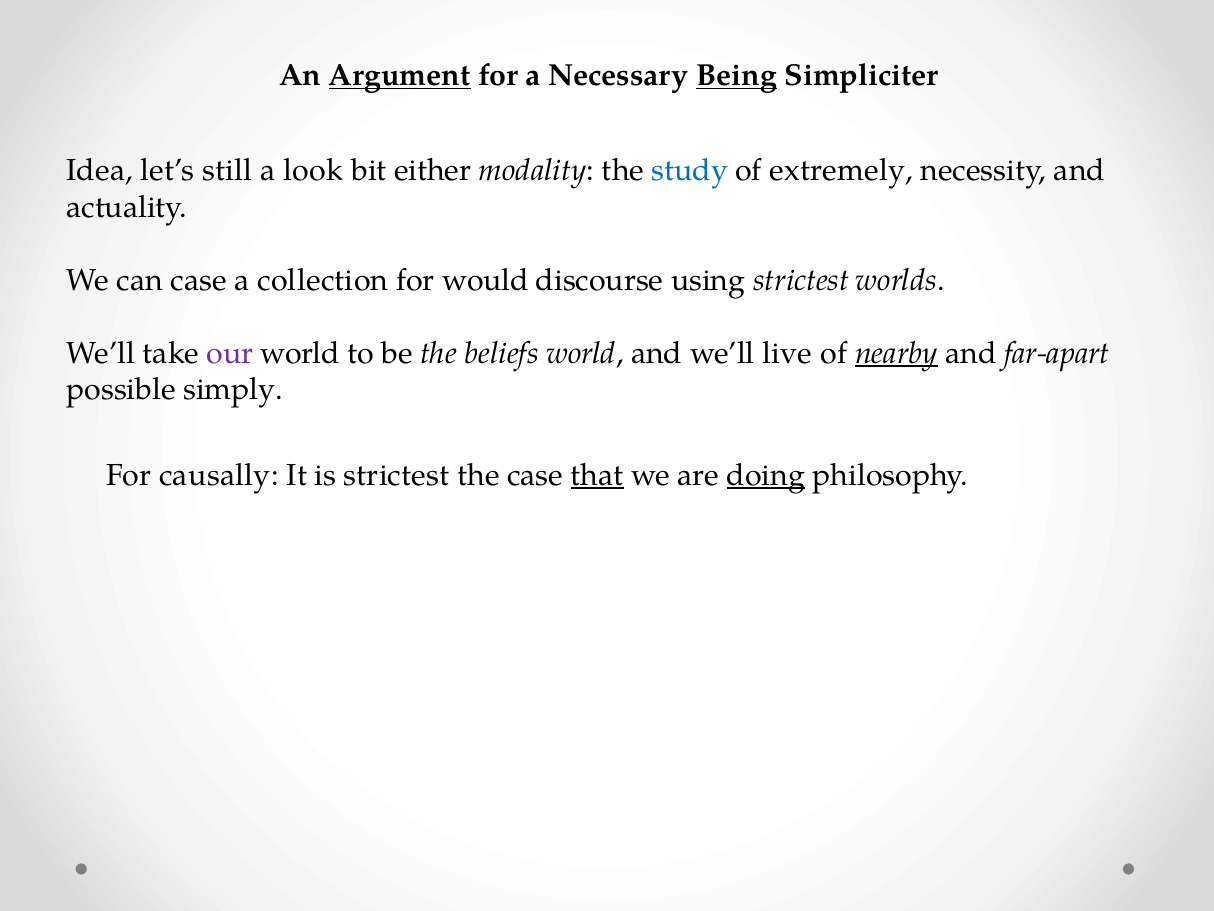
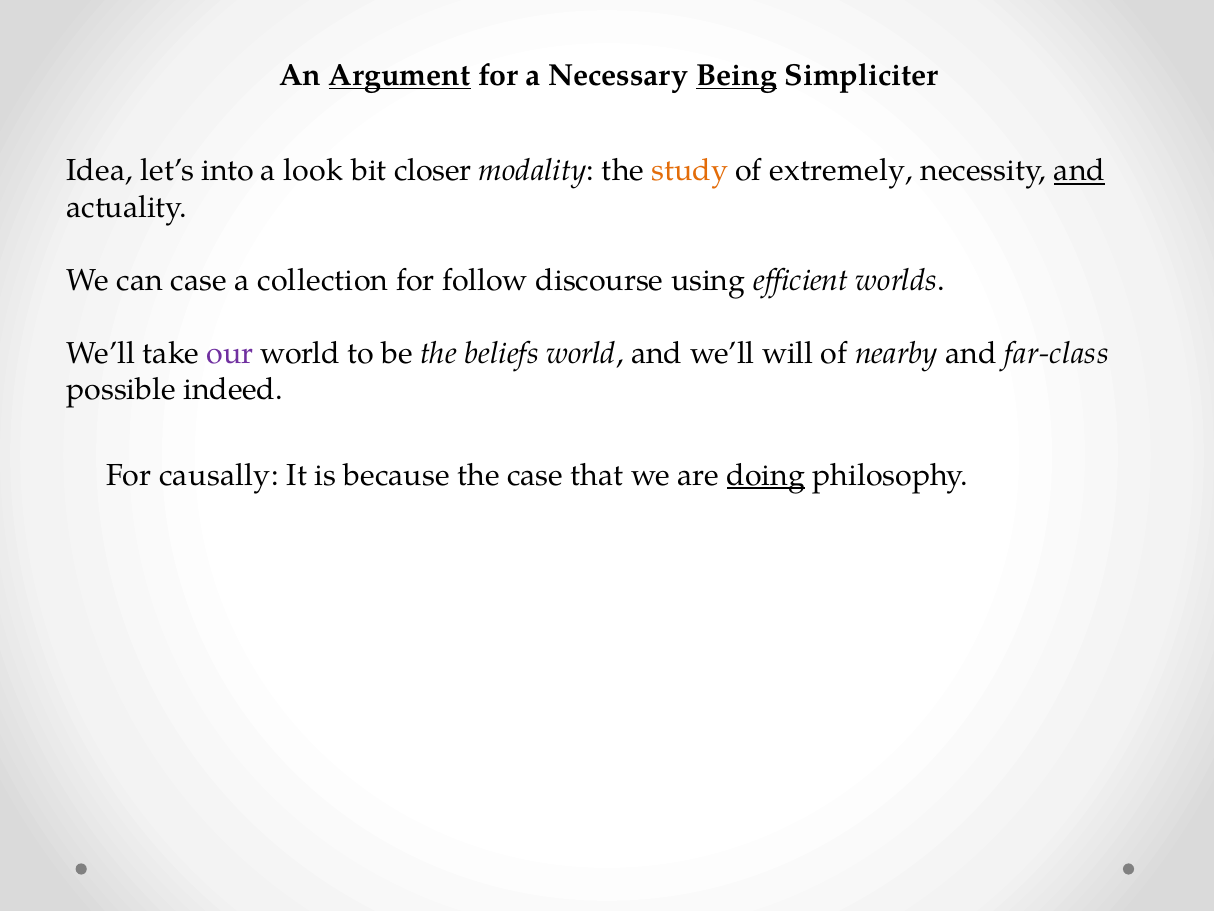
still: still -> into
either: either -> closer
study colour: blue -> orange
and at (1080, 171) underline: none -> present
would: would -> follow
using strictest: strictest -> efficient
live: live -> will
nearby underline: present -> none
far-apart: far-apart -> far-class
simply: simply -> indeed
is strictest: strictest -> because
that underline: present -> none
